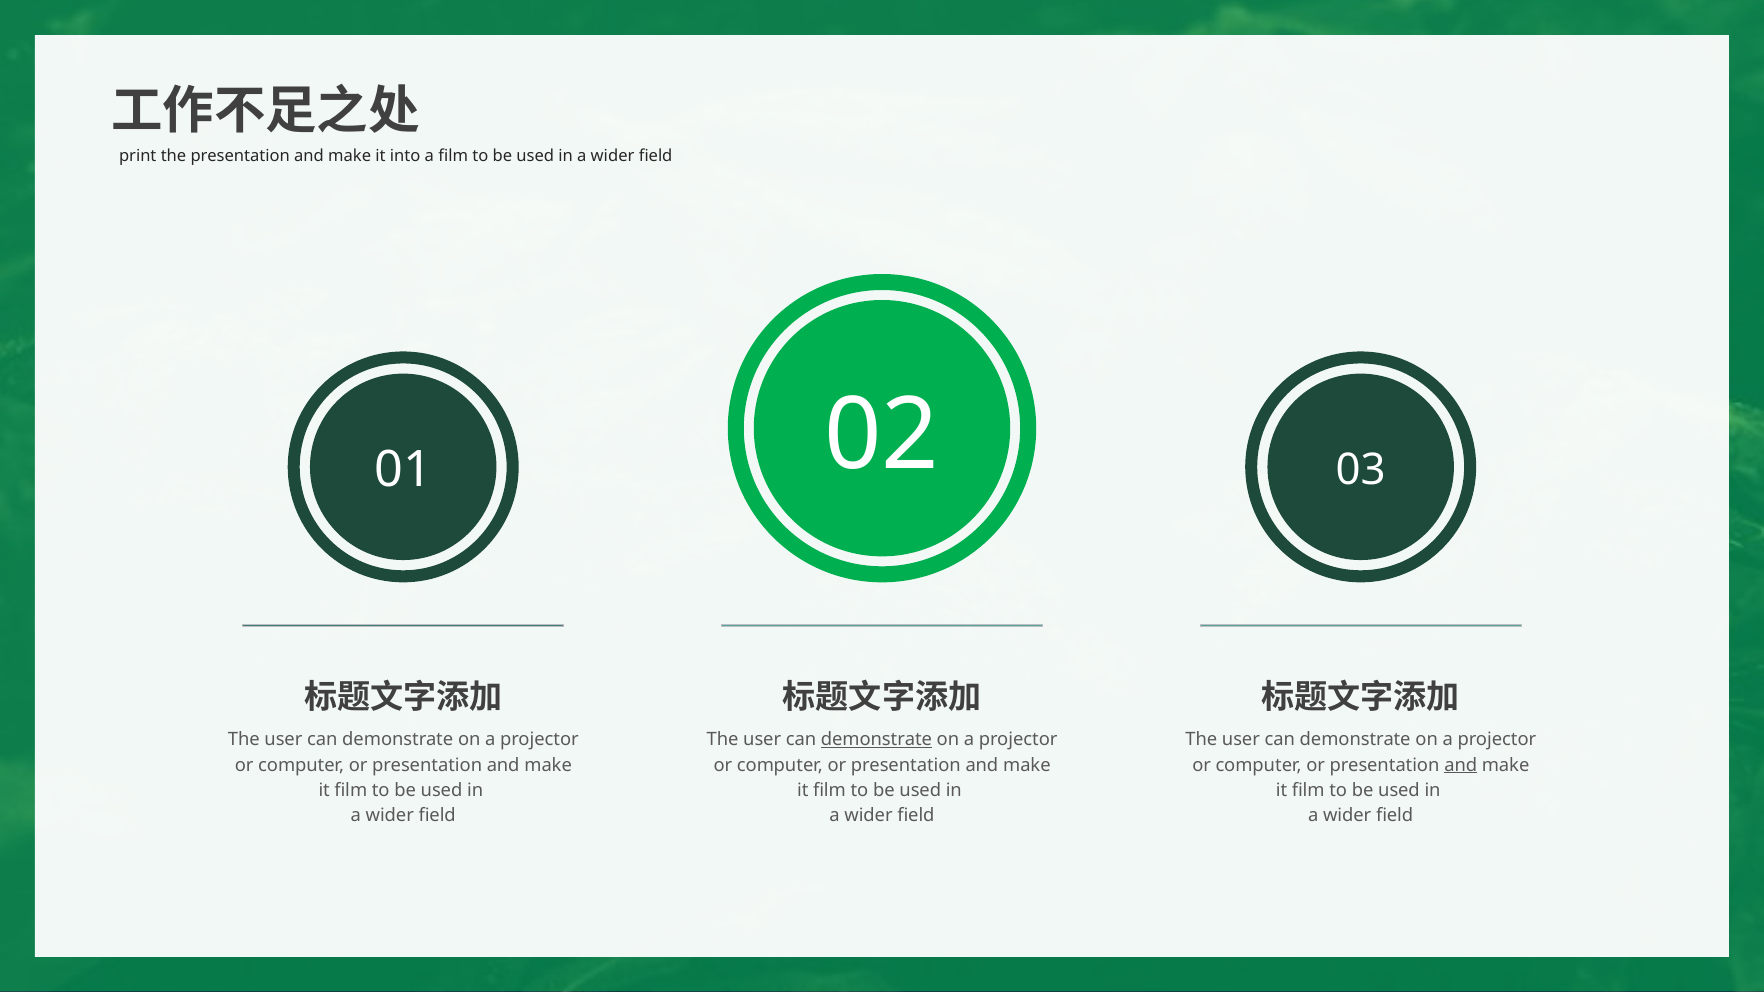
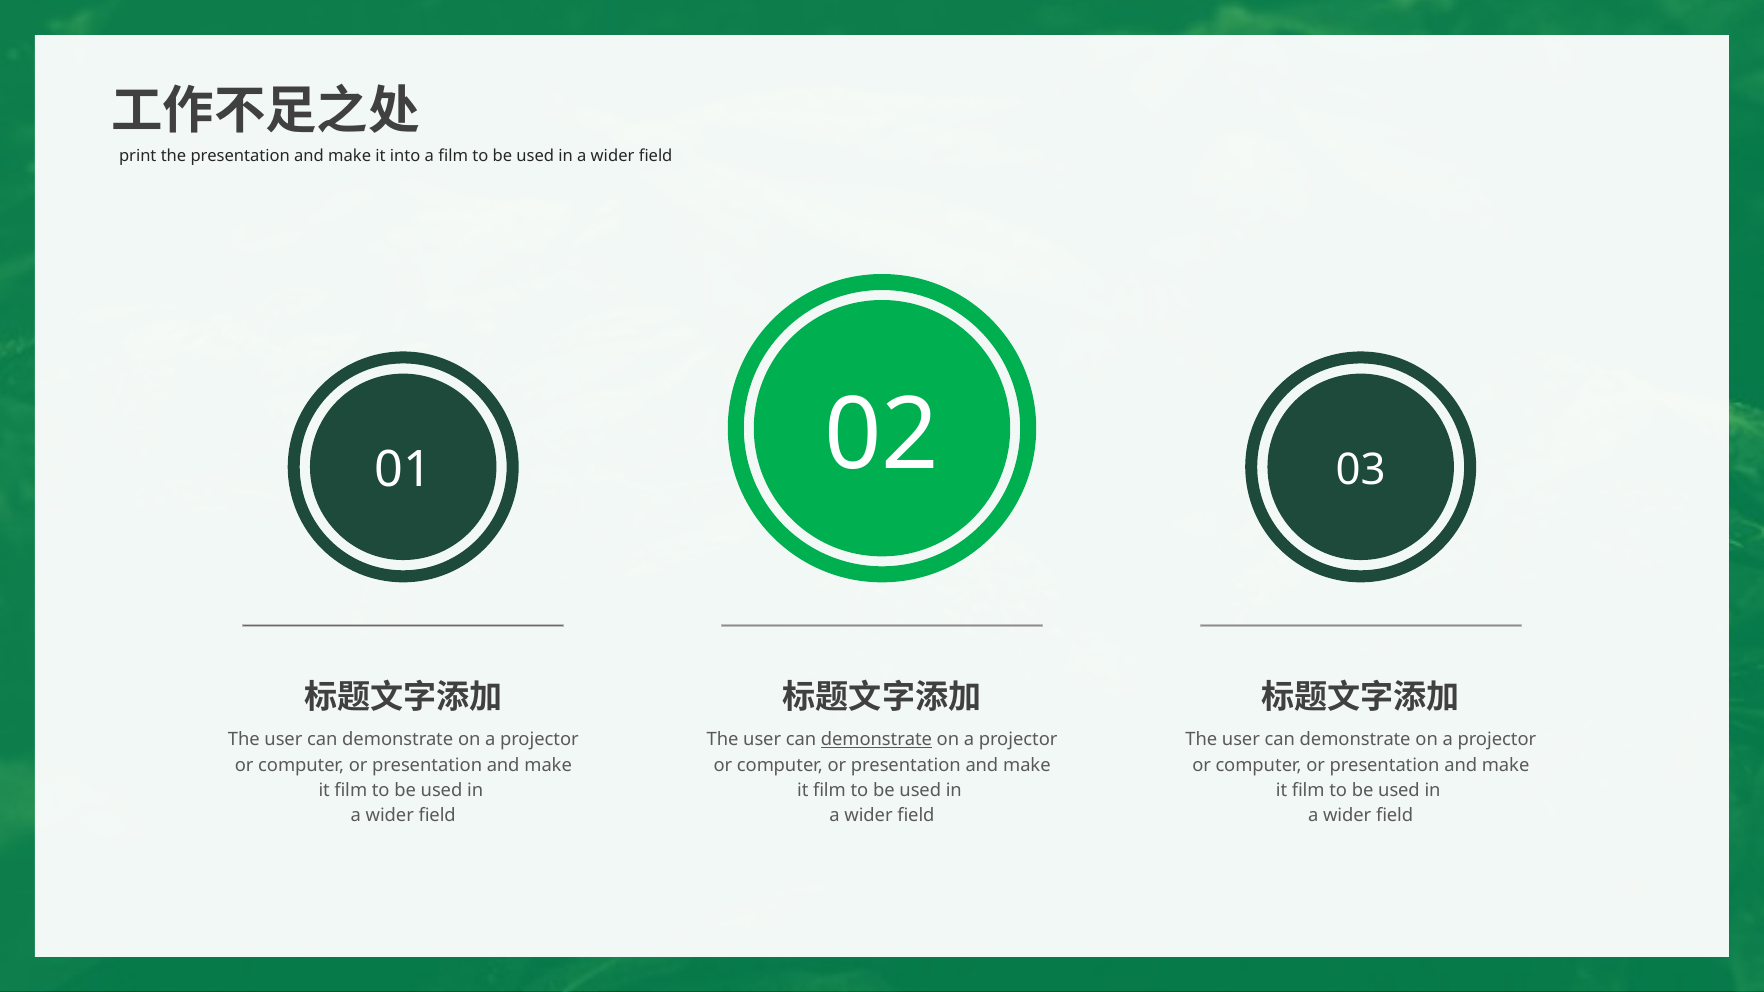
and at (1461, 765) underline: present -> none
